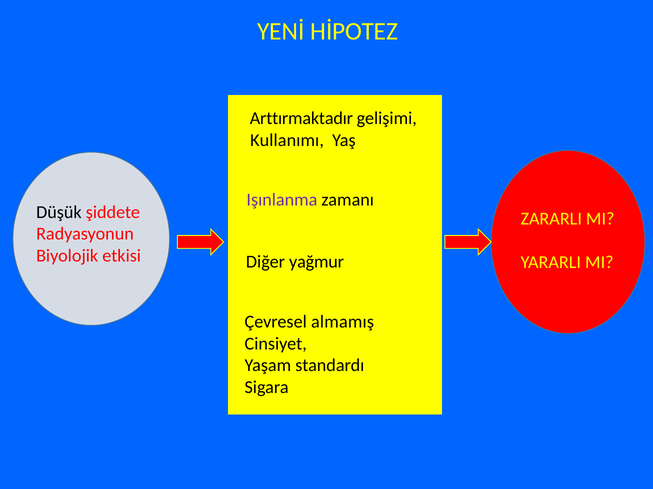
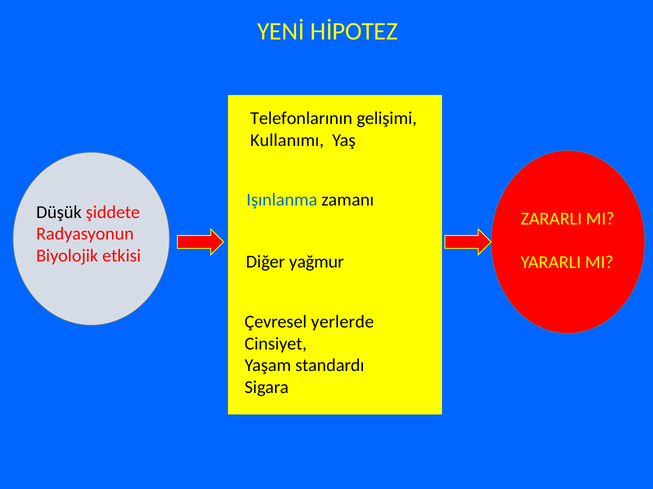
Arttırmaktadır: Arttırmaktadır -> Telefonlarının
Işınlanma colour: purple -> blue
almamış: almamış -> yerlerde
